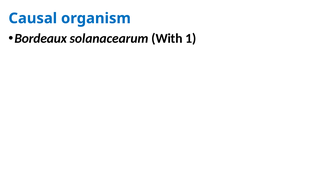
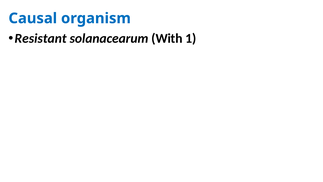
Bordeaux: Bordeaux -> Resistant
